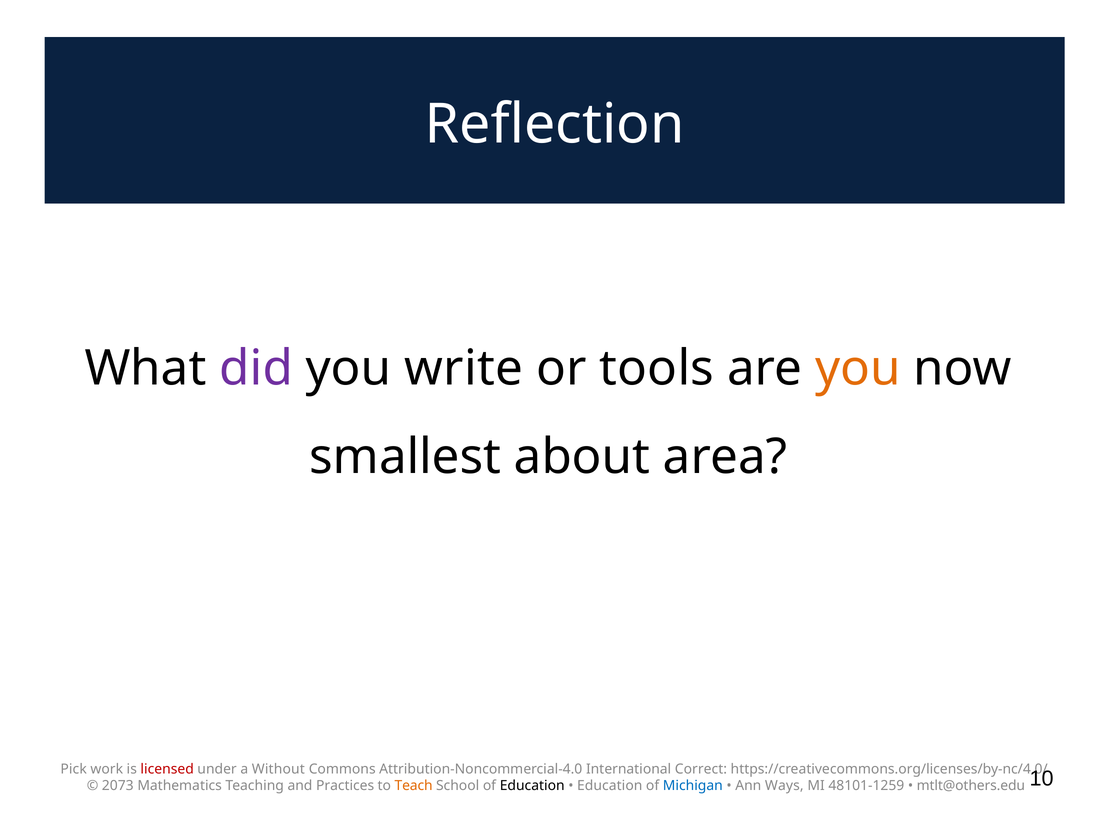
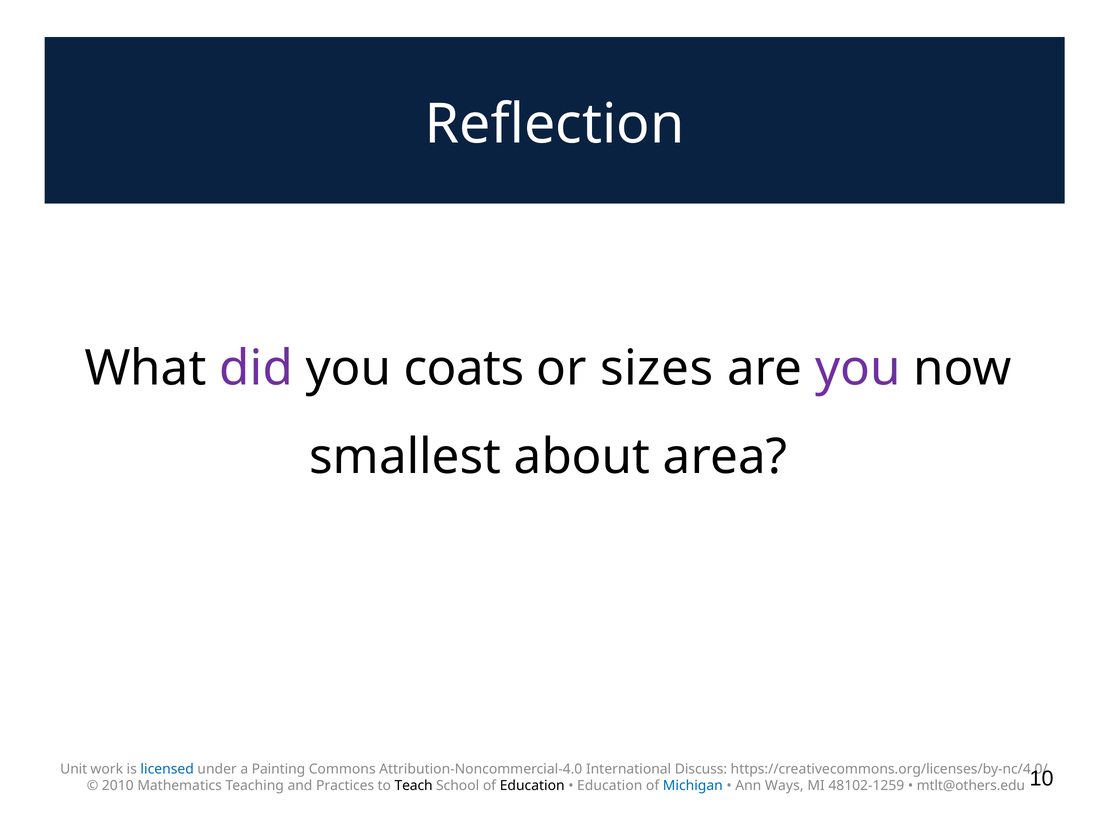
write: write -> coats
tools: tools -> sizes
you at (858, 368) colour: orange -> purple
Pick: Pick -> Unit
licensed colour: red -> blue
Without: Without -> Painting
Correct: Correct -> Discuss
2073: 2073 -> 2010
Teach colour: orange -> black
48101-1259: 48101-1259 -> 48102-1259
